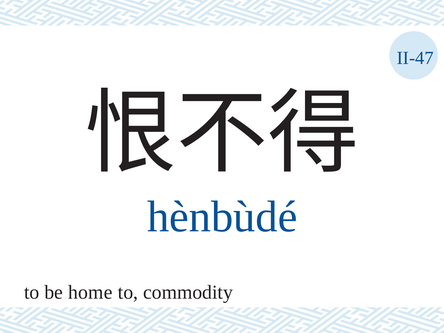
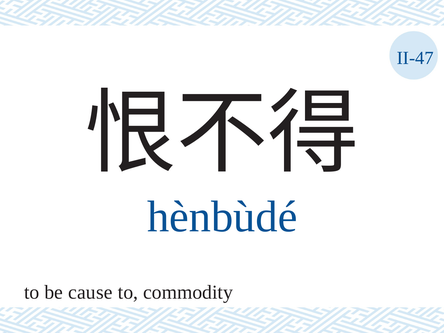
home: home -> cause
